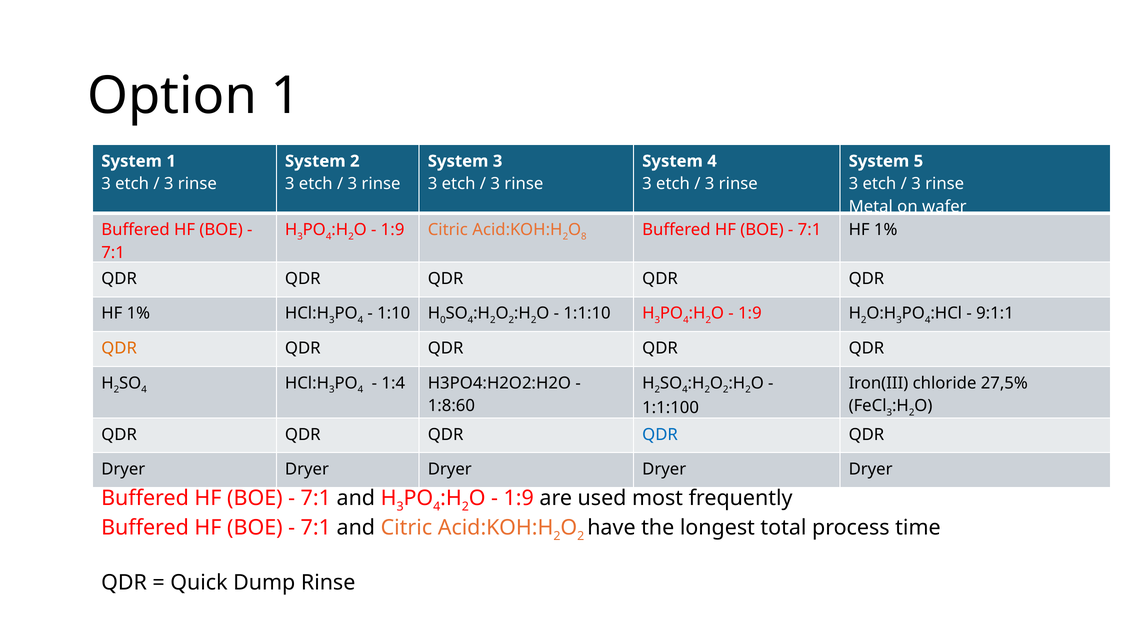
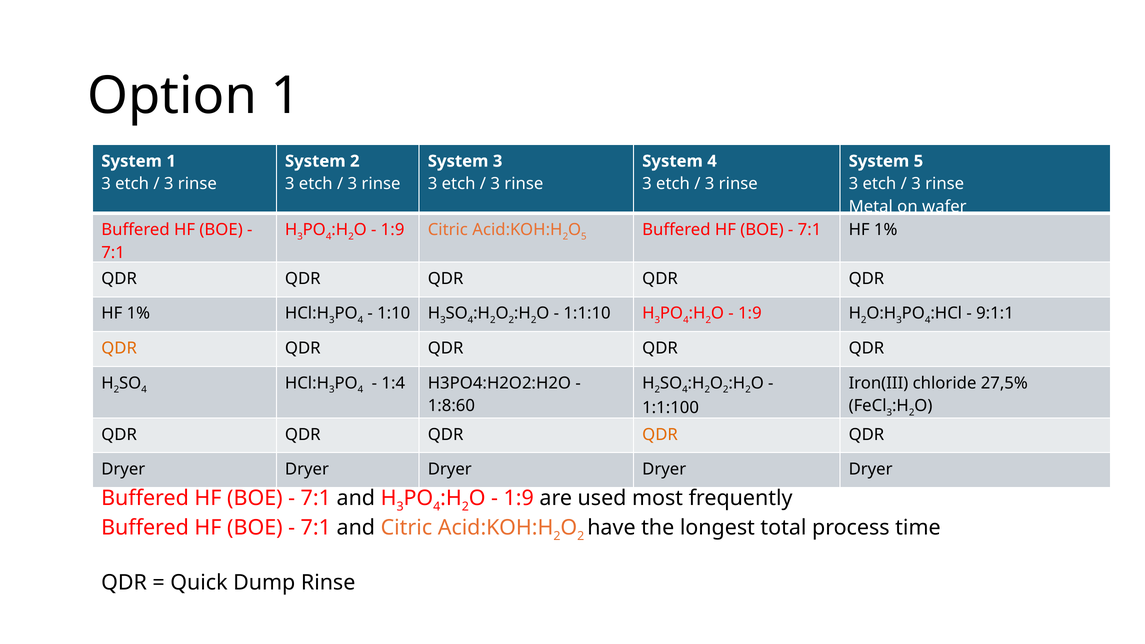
8 at (584, 236): 8 -> 5
0 at (443, 320): 0 -> 3
QDR at (660, 435) colour: blue -> orange
